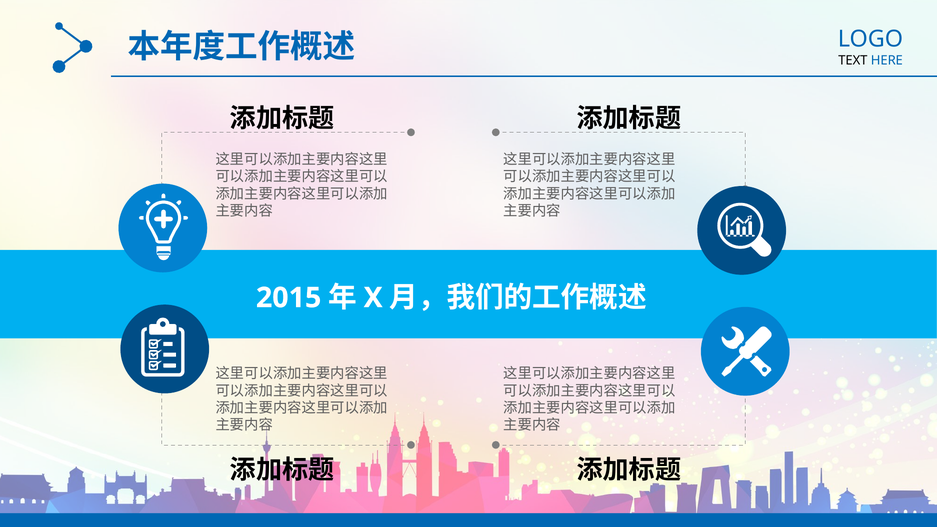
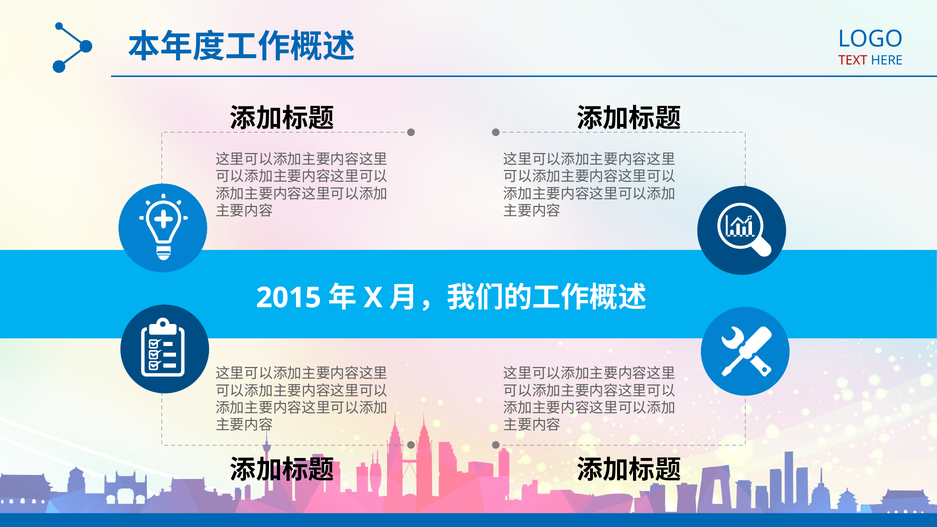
TEXT colour: black -> red
